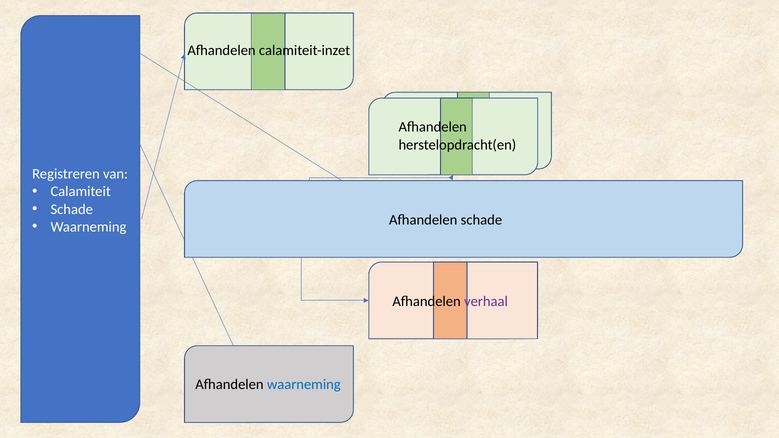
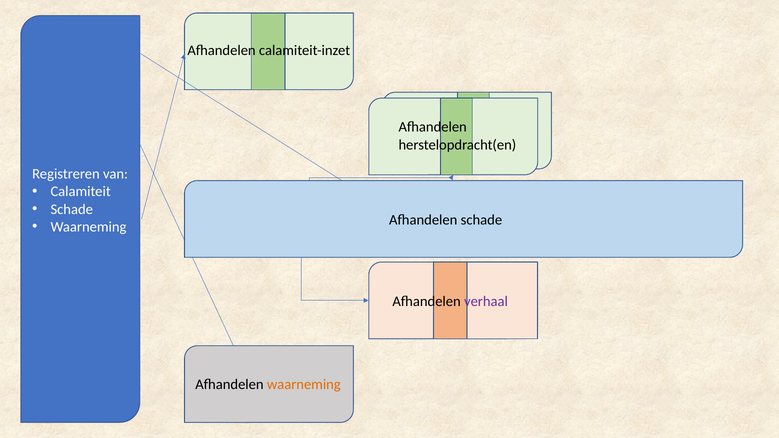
waarneming at (304, 385) colour: blue -> orange
